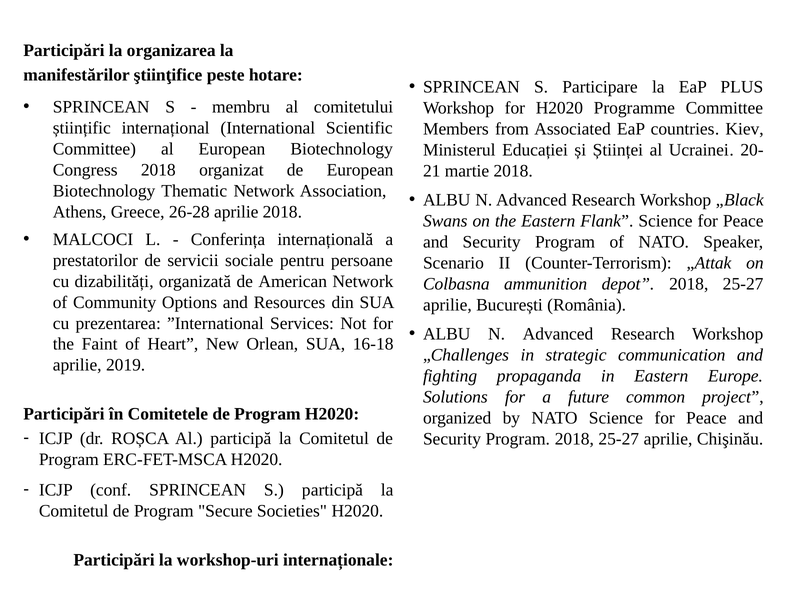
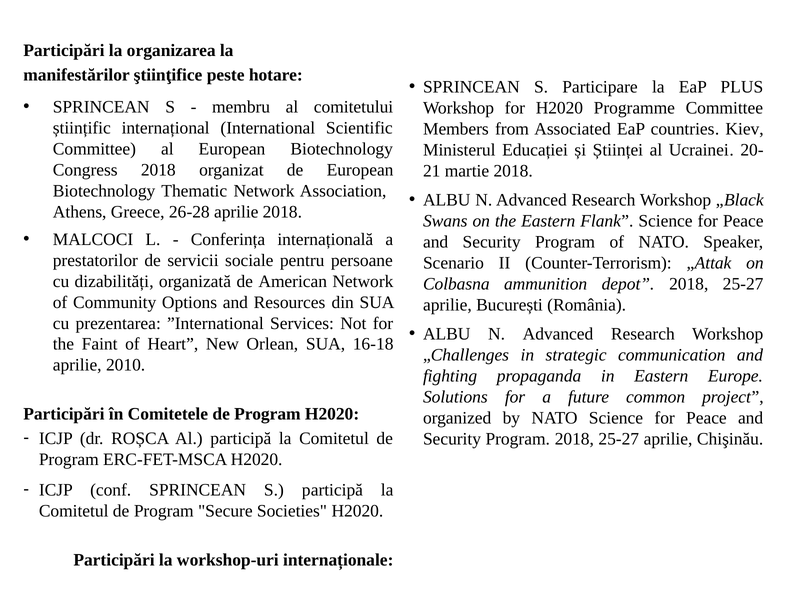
2019: 2019 -> 2010
